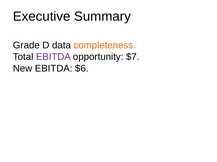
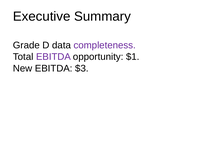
completeness colour: orange -> purple
$7: $7 -> $1
$6: $6 -> $3
